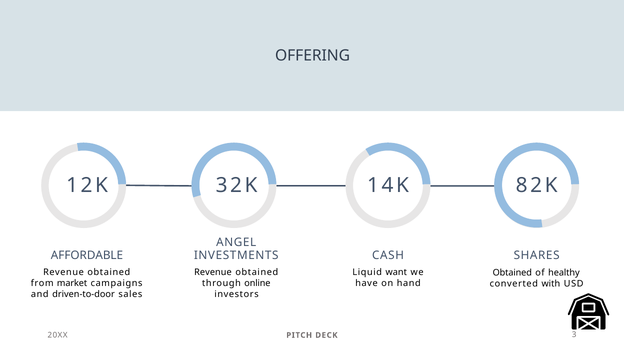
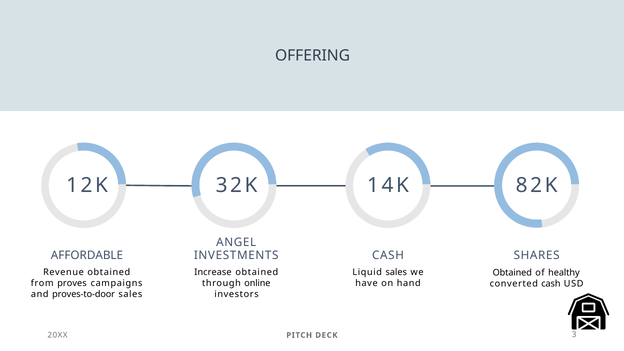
Revenue at (213, 272): Revenue -> Increase
Liquid want: want -> sales
market: market -> proves
converted with: with -> cash
driven-to-door: driven-to-door -> proves-to-door
